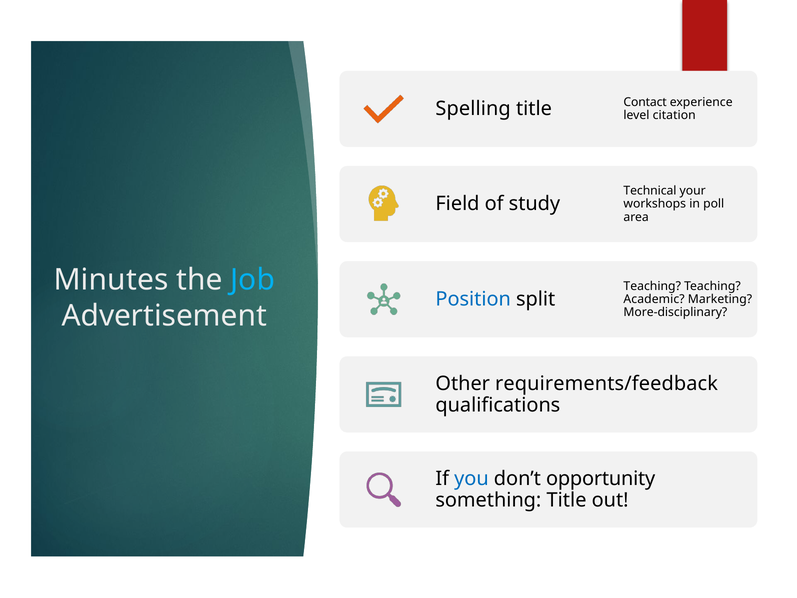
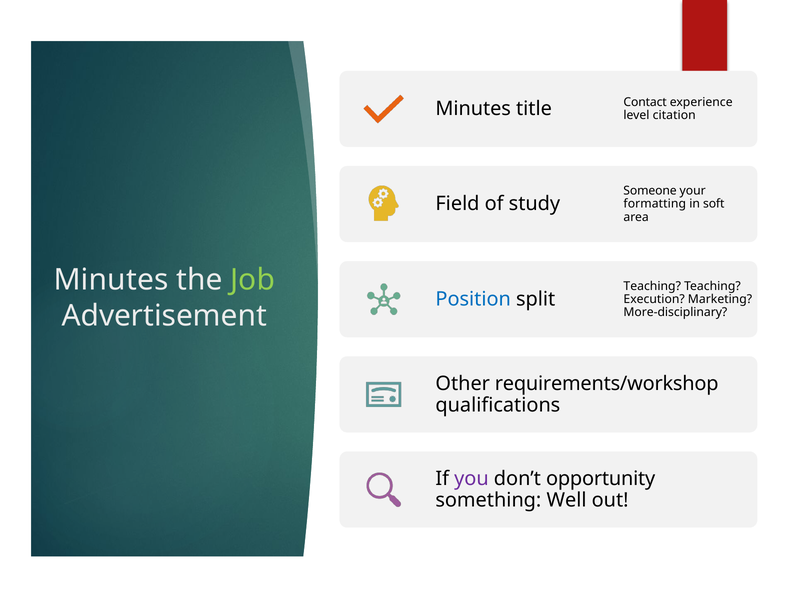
Spelling at (473, 109): Spelling -> Minutes
Technical: Technical -> Someone
workshops: workshops -> formatting
poll: poll -> soft
Job colour: light blue -> light green
Academic: Academic -> Execution
requirements/feedback: requirements/feedback -> requirements/workshop
you colour: blue -> purple
something Title: Title -> Well
